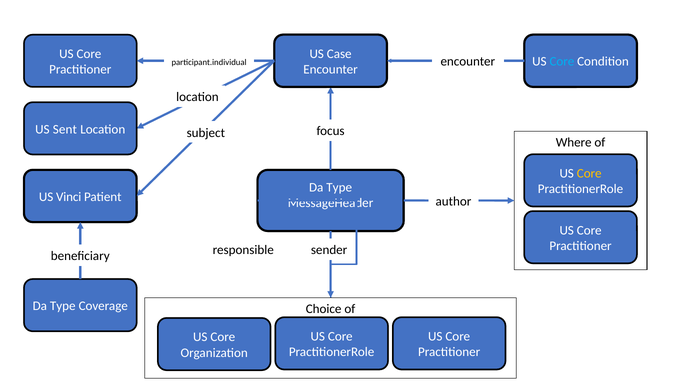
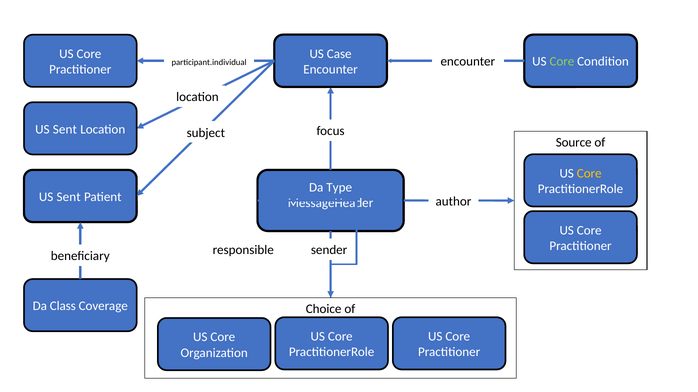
Core at (562, 62) colour: light blue -> light green
Where: Where -> Source
Vinci at (69, 197): Vinci -> Sent
Type at (63, 307): Type -> Class
